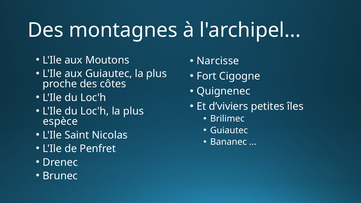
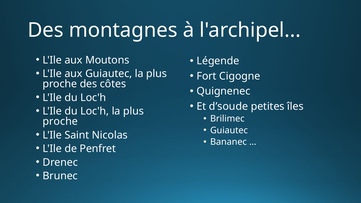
Narcisse: Narcisse -> Légende
d’viviers: d’viviers -> d’soude
espèce at (60, 121): espèce -> proche
